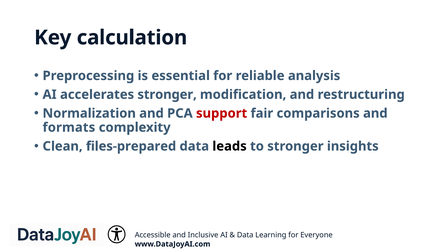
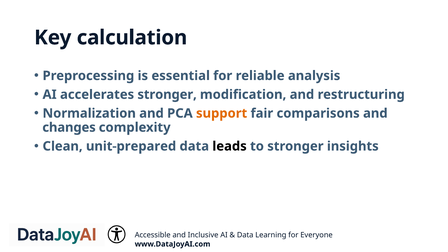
support colour: red -> orange
formats: formats -> changes
files-prepared: files-prepared -> unit-prepared
